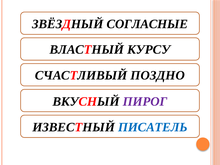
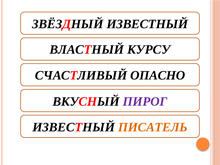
ЗВЁЗДНЫЙ СОГЛАСНЫЕ: СОГЛАСНЫЕ -> ИЗВЕСТНЫЙ
ПОЗДНО: ПОЗДНО -> ОПАСНО
ПИСАТЕЛЬ colour: blue -> orange
